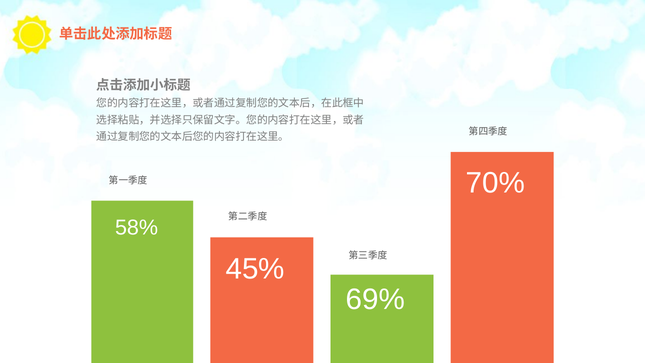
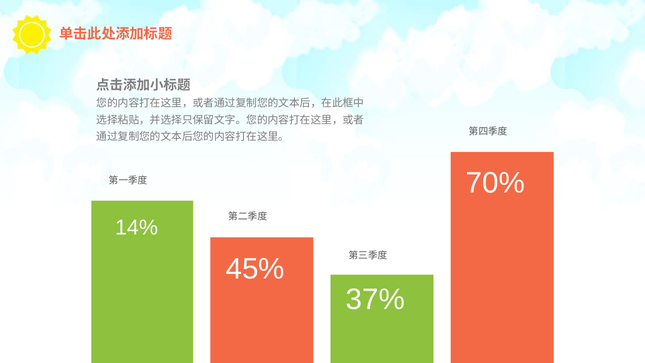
58%: 58% -> 14%
69%: 69% -> 37%
